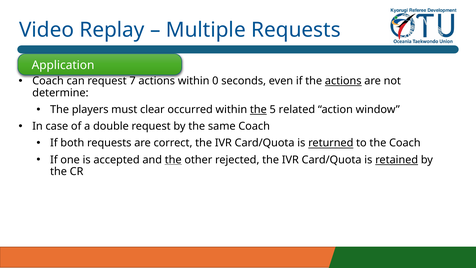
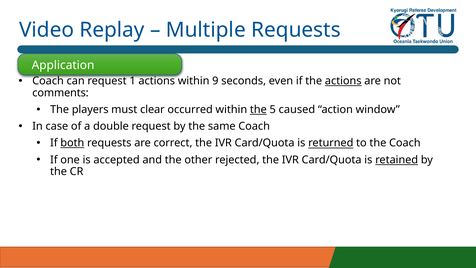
7: 7 -> 1
0: 0 -> 9
determine: determine -> comments
related: related -> caused
both underline: none -> present
the at (173, 160) underline: present -> none
